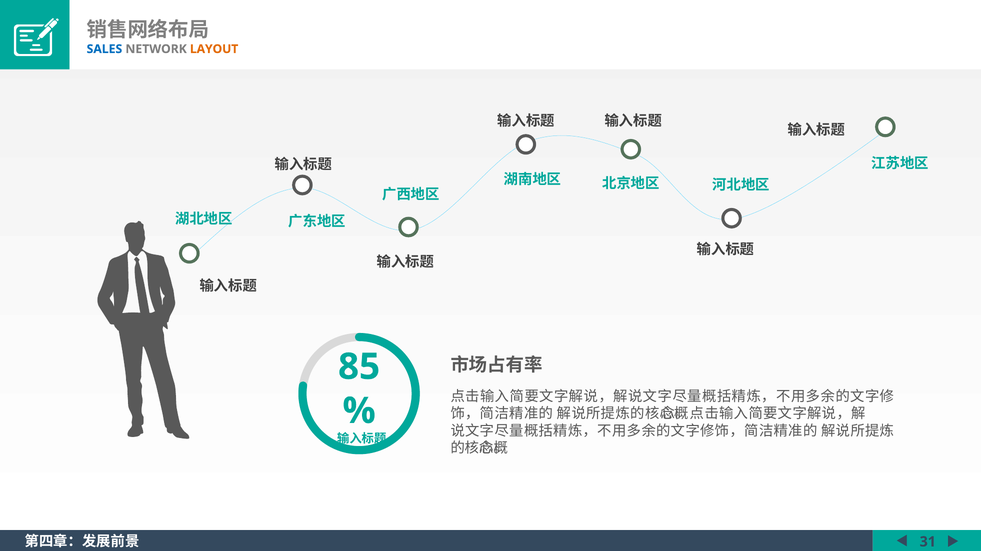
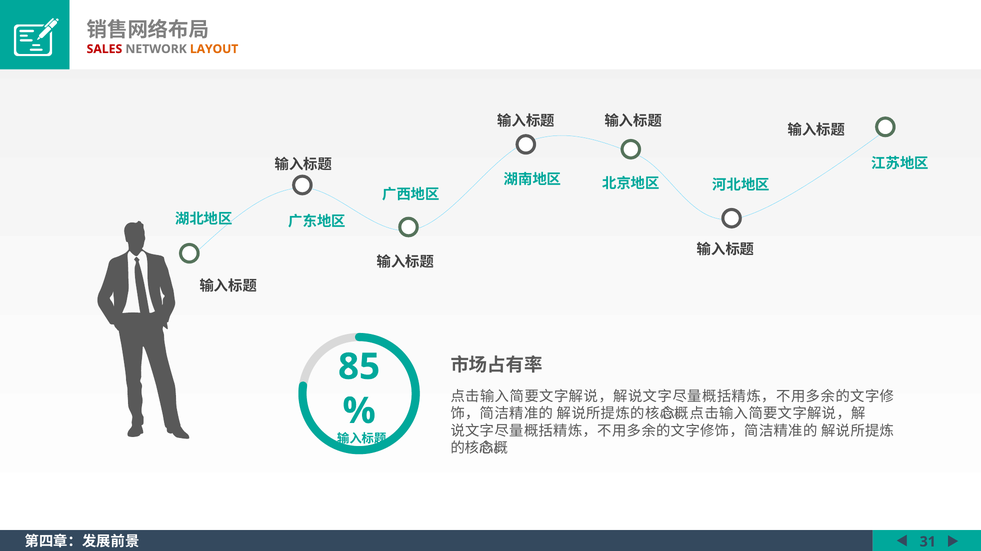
SALES colour: blue -> red
